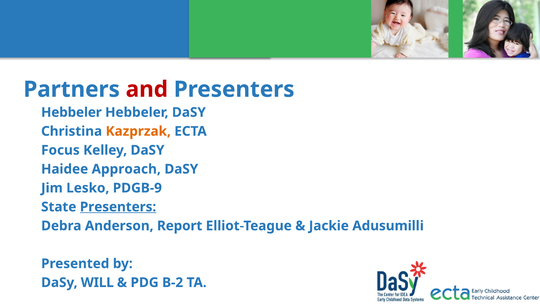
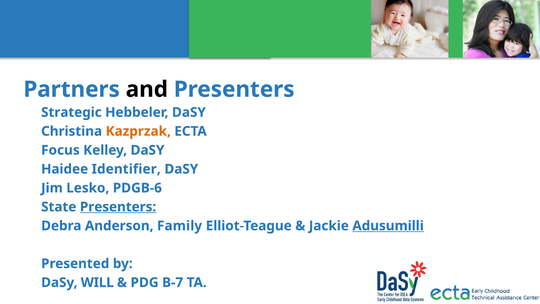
and colour: red -> black
Hebbeler at (71, 112): Hebbeler -> Strategic
Approach: Approach -> Identifier
PDGB-9: PDGB-9 -> PDGB-6
Report: Report -> Family
Adusumilli underline: none -> present
B-2: B-2 -> B-7
